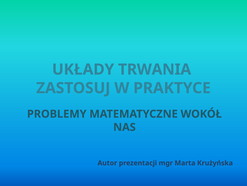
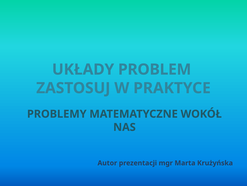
TRWANIA: TRWANIA -> PROBLEM
